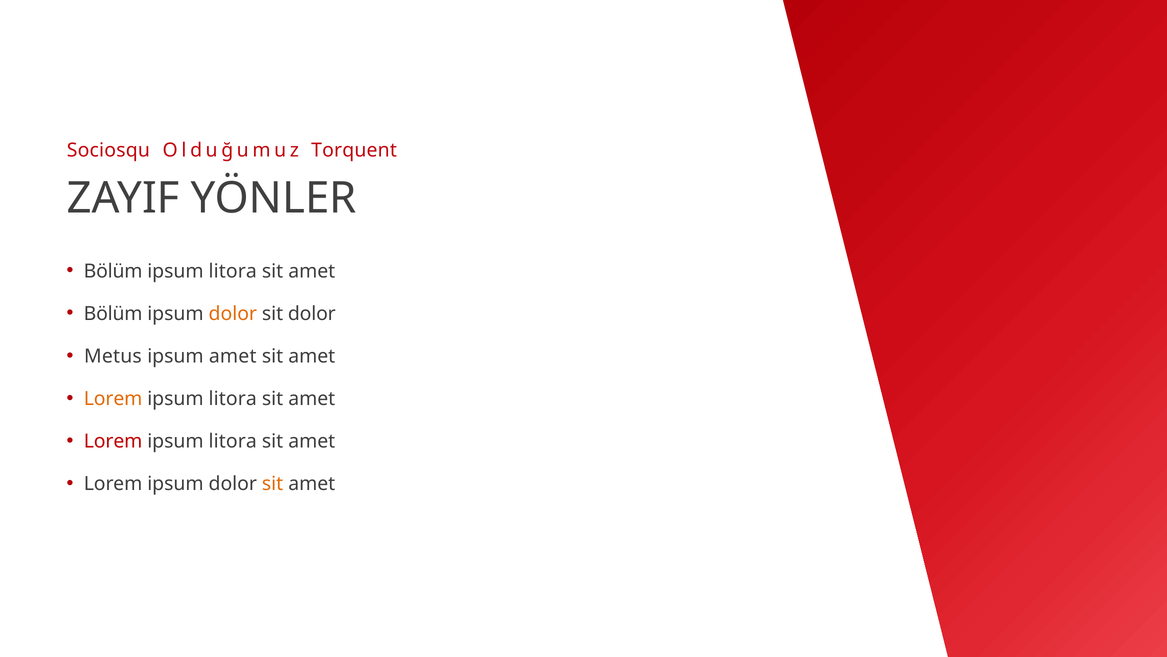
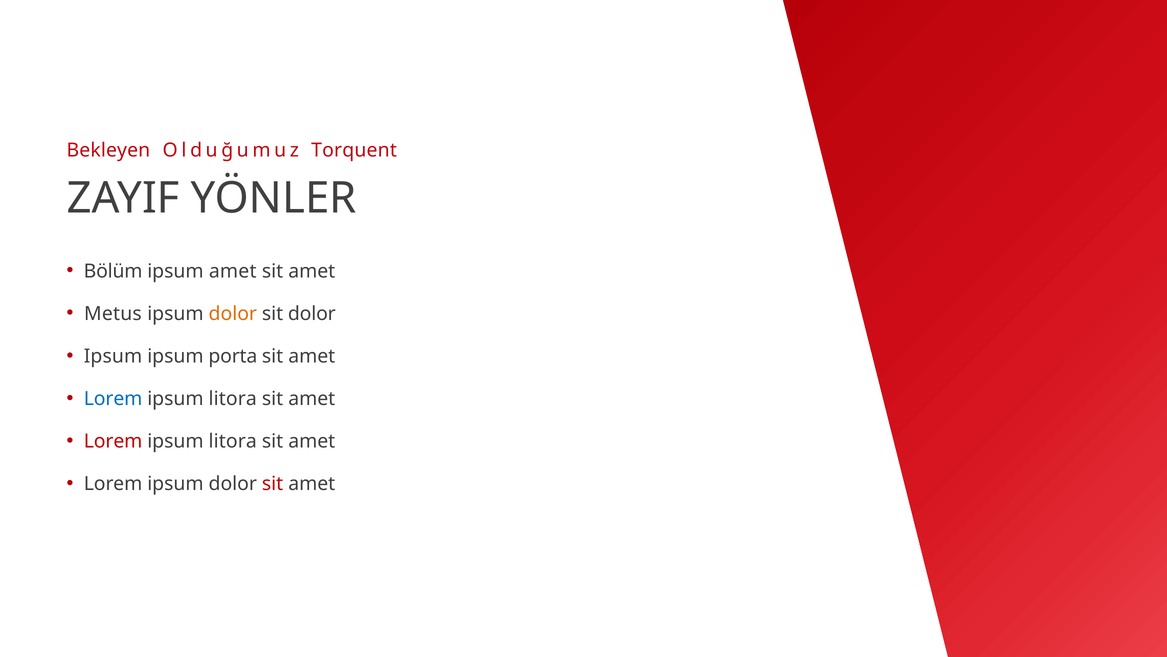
Sociosqu: Sociosqu -> Bekleyen
litora at (233, 271): litora -> amet
Bölüm at (113, 313): Bölüm -> Metus
Metus at (113, 356): Metus -> Ipsum
ipsum amet: amet -> porta
Lorem at (113, 399) colour: orange -> blue
sit at (273, 484) colour: orange -> red
